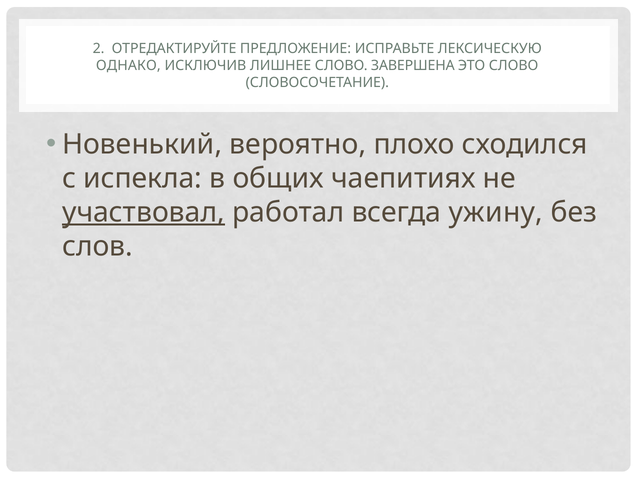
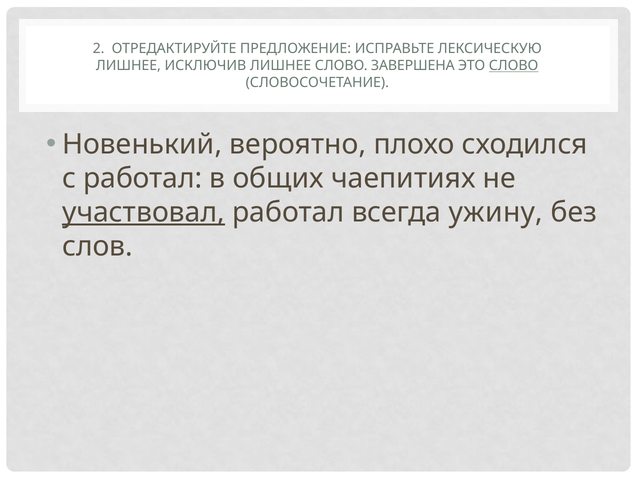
ОДНАКО at (128, 66): ОДНАКО -> ЛИШНЕЕ
СЛОВО at (514, 66) underline: none -> present
с испекла: испекла -> работал
